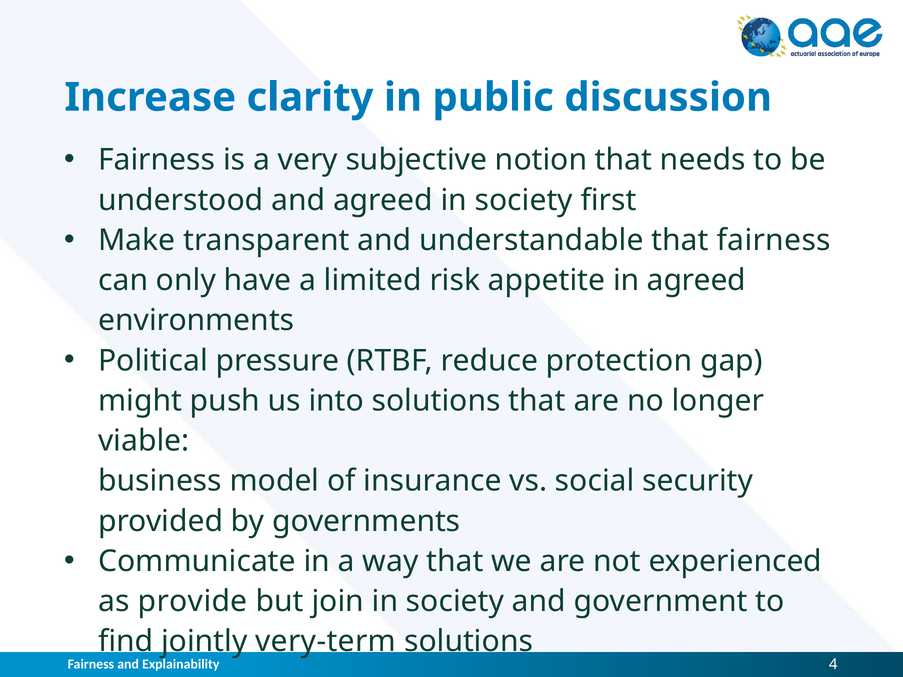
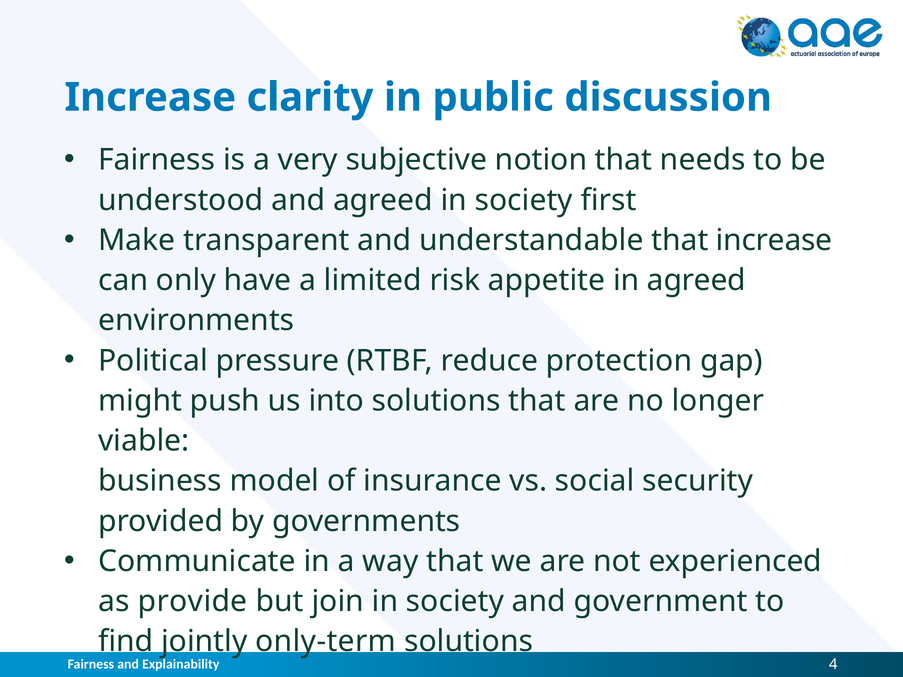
that fairness: fairness -> increase
very-term: very-term -> only-term
